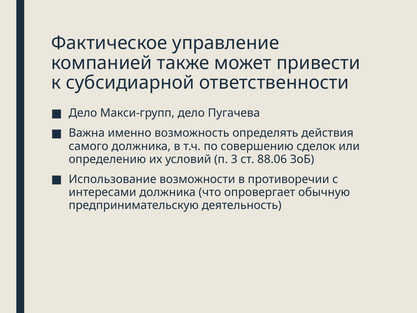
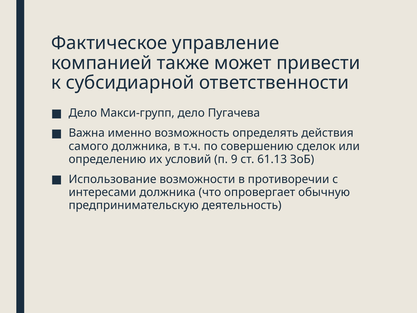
3: 3 -> 9
88.06: 88.06 -> 61.13
